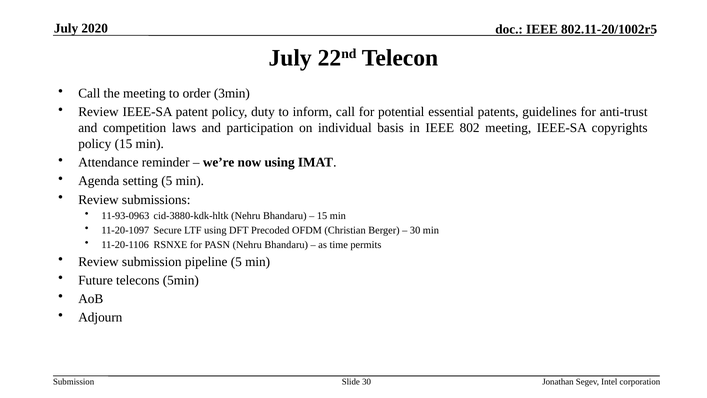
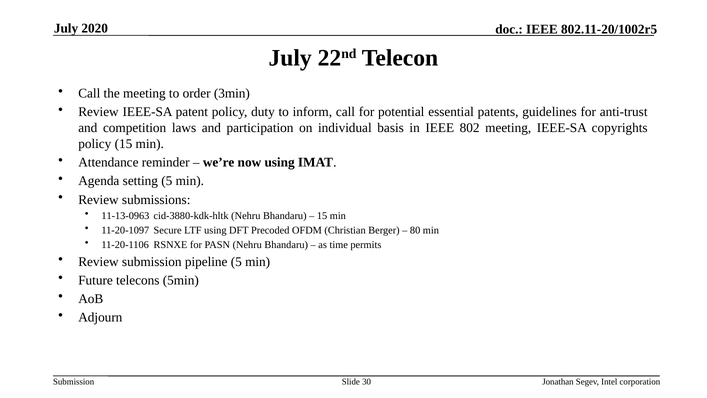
11-93-0963: 11-93-0963 -> 11-13-0963
30 at (415, 230): 30 -> 80
